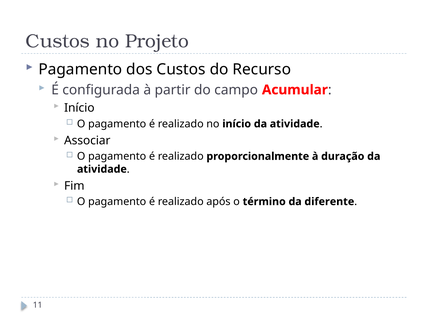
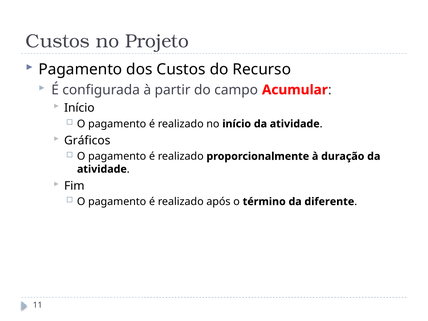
Associar: Associar -> Gráficos
